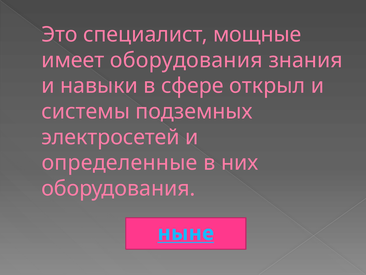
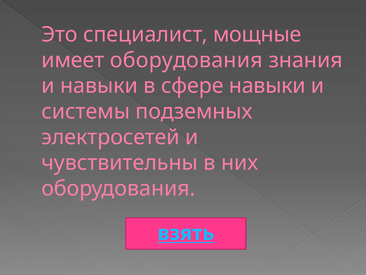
сфере открыл: открыл -> навыки
определенные: определенные -> чувствительны
ныне: ныне -> взять
